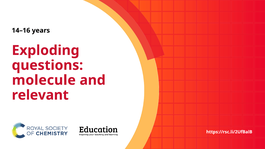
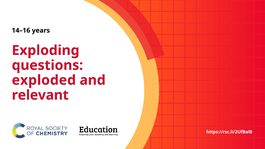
molecule: molecule -> exploded
